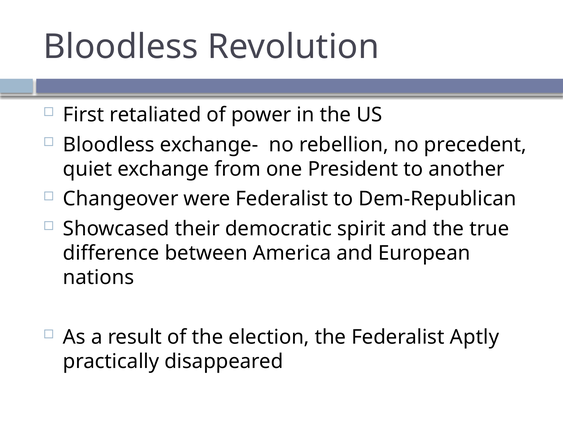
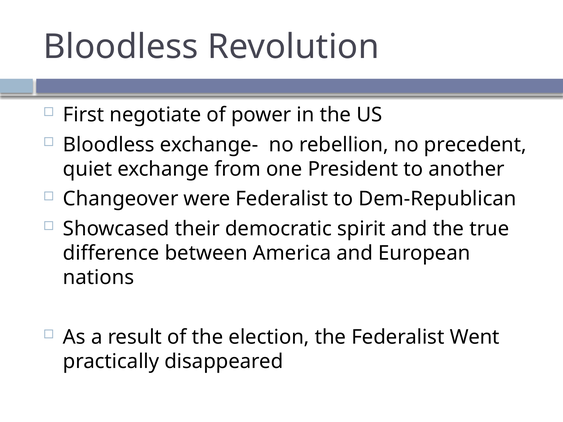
retaliated: retaliated -> negotiate
Aptly: Aptly -> Went
